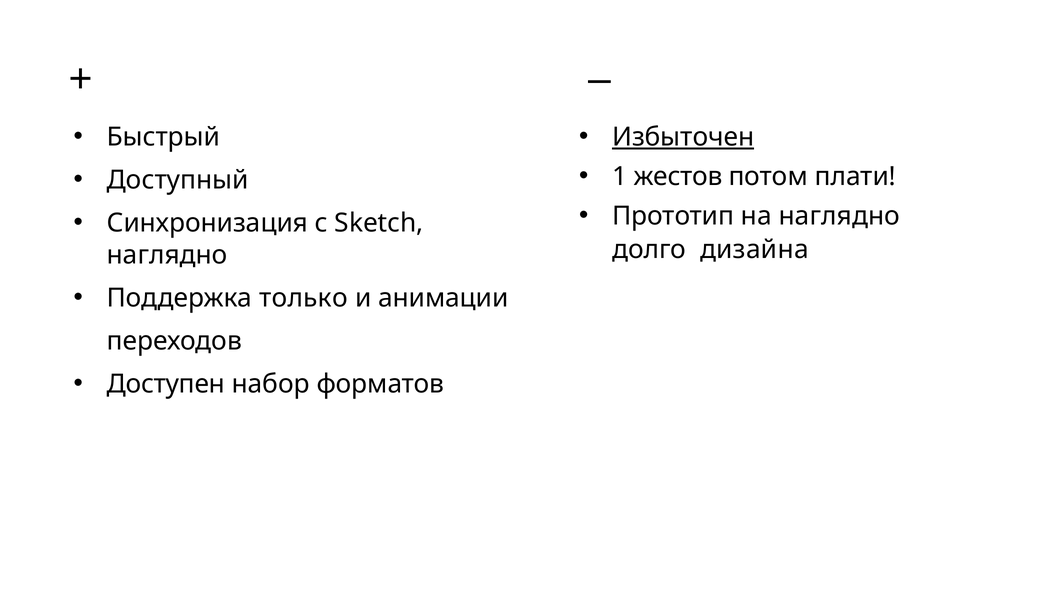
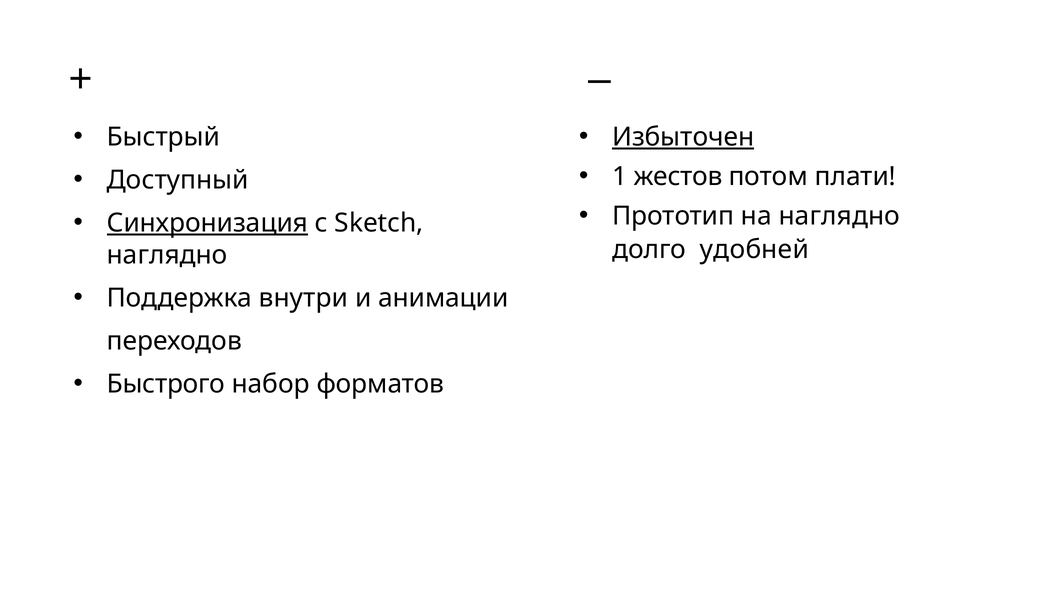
Синхронизация underline: none -> present
дизайна: дизайна -> удобней
только: только -> внутри
Доступен: Доступен -> Быстрого
